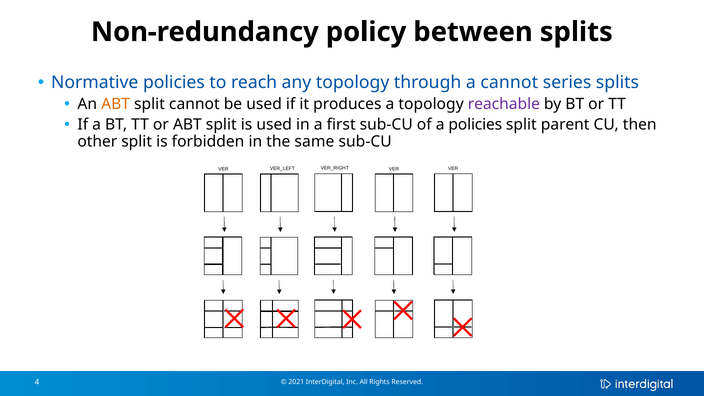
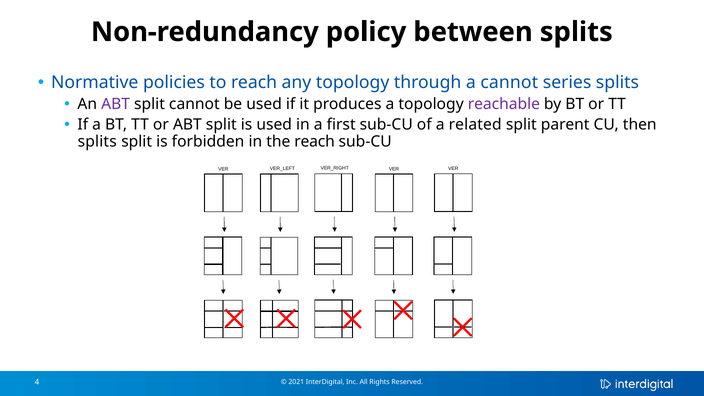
ABT at (116, 104) colour: orange -> purple
a policies: policies -> related
other at (97, 142): other -> splits
the same: same -> reach
